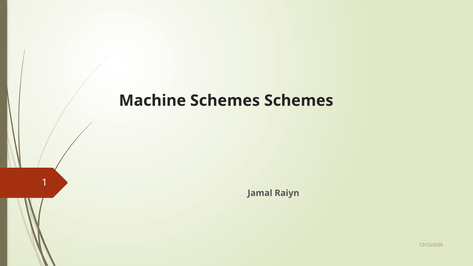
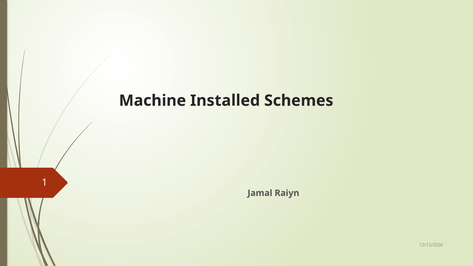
Machine Schemes: Schemes -> Installed
